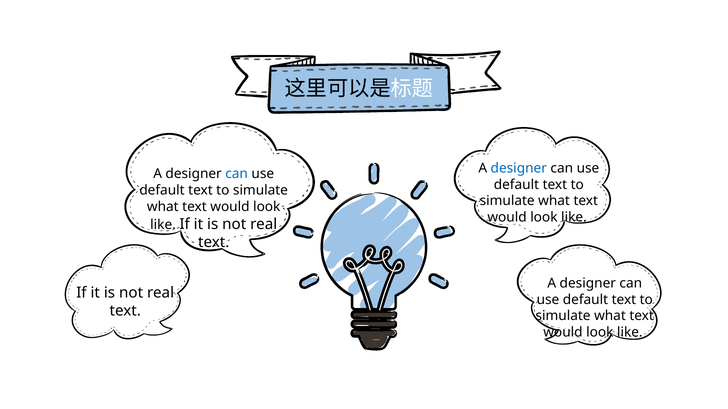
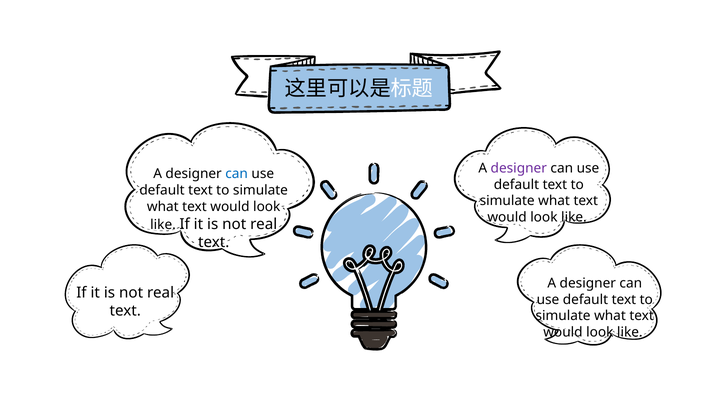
designer at (519, 168) colour: blue -> purple
